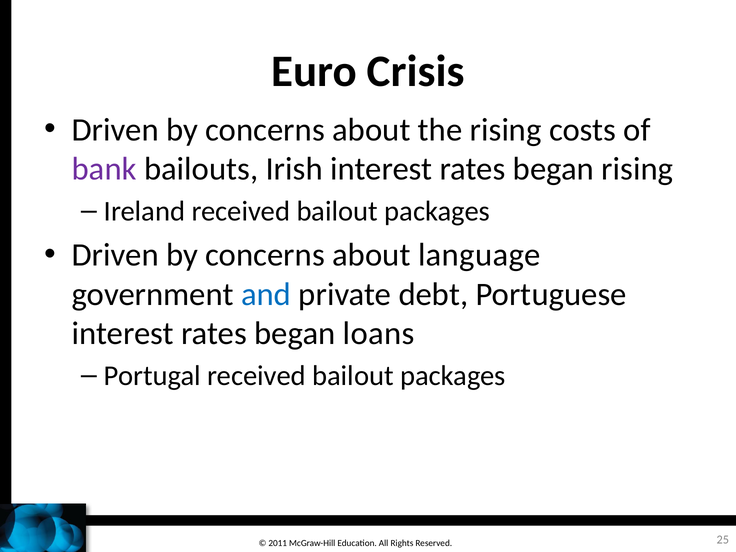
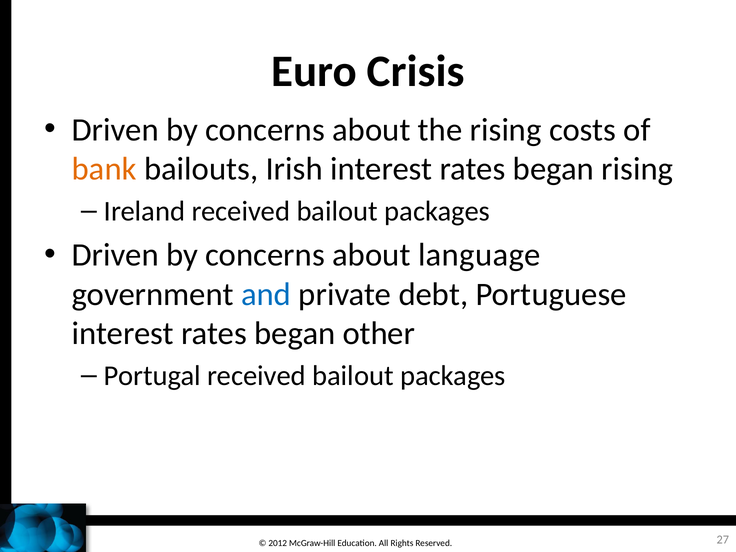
bank colour: purple -> orange
loans: loans -> other
2011: 2011 -> 2012
25: 25 -> 27
